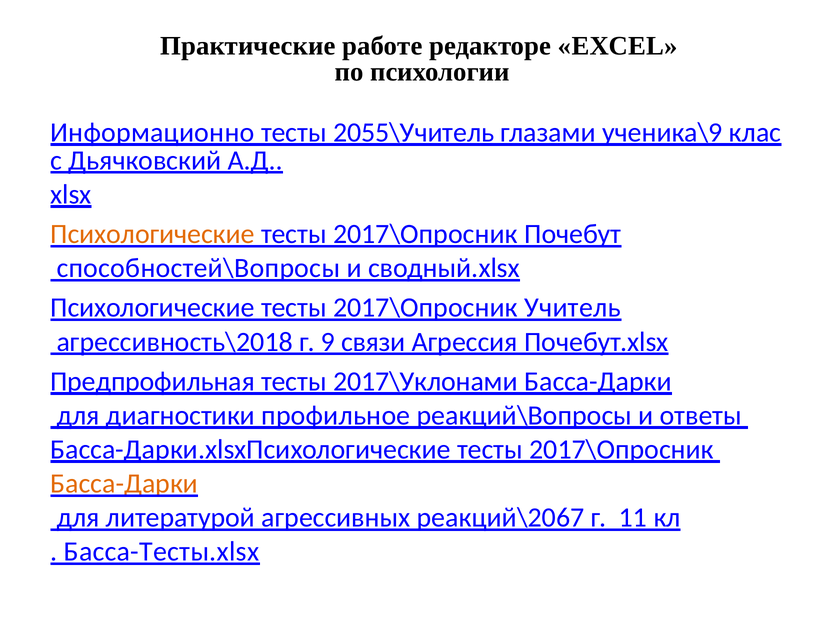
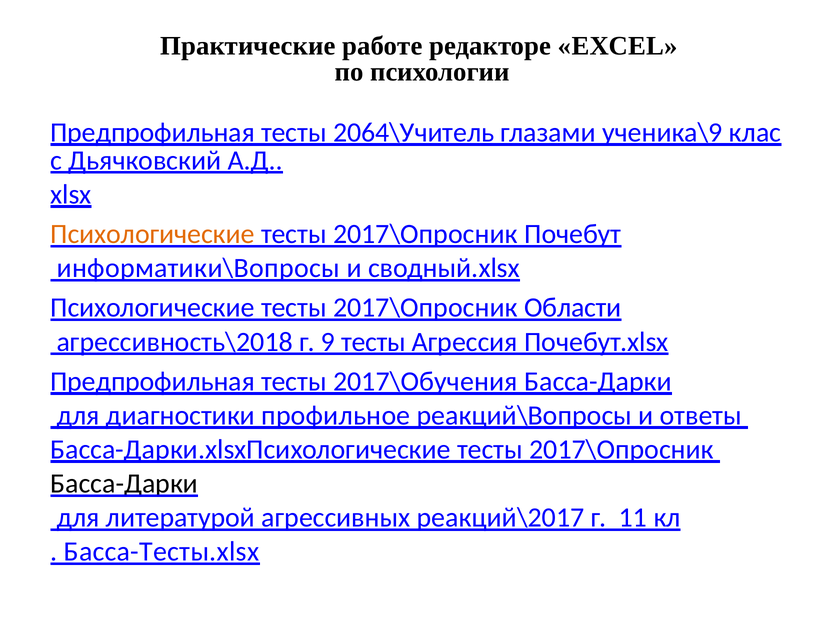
Информационно at (152, 133): Информационно -> Предпрофильная
2055\Учитель: 2055\Учитель -> 2064\Учитель
способностей\Вопросы: способностей\Вопросы -> информатики\Вопросы
Учитель: Учитель -> Области
9 связи: связи -> тесты
2017\Уклонами: 2017\Уклонами -> 2017\Обучения
Басса-Дарки at (124, 484) colour: orange -> black
реакций\2067: реакций\2067 -> реакций\2017
